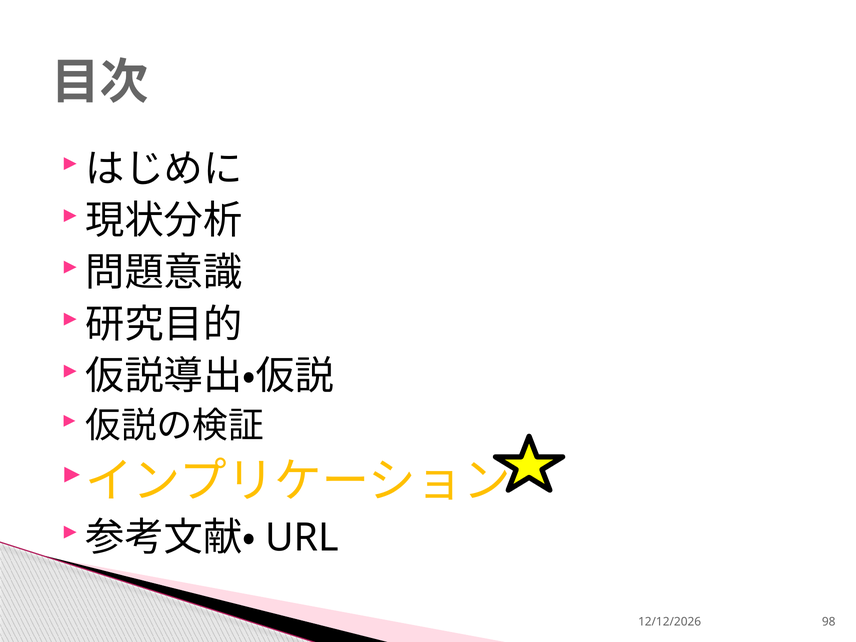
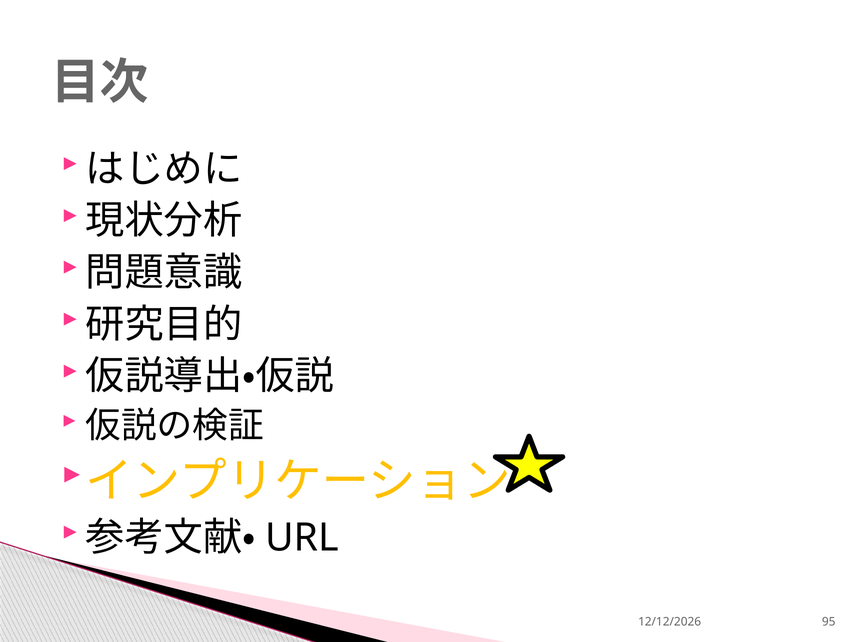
98: 98 -> 95
